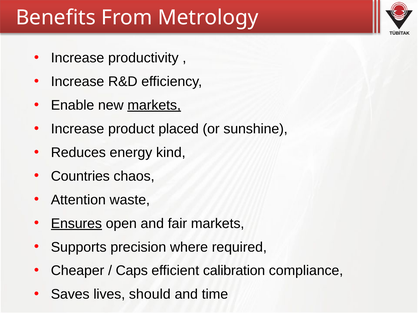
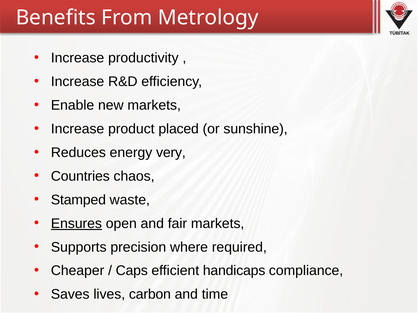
markets at (154, 105) underline: present -> none
kind: kind -> very
Attention: Attention -> Stamped
calibration: calibration -> handicaps
should: should -> carbon
